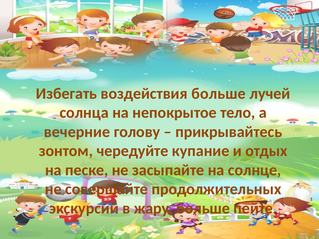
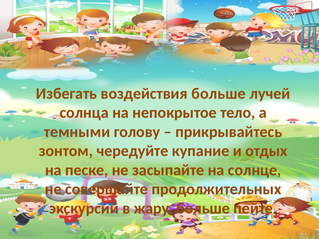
вечерние: вечерние -> темными
